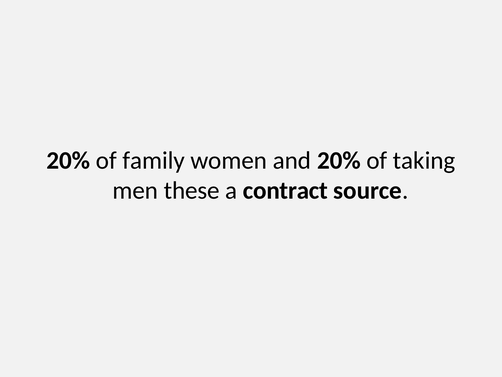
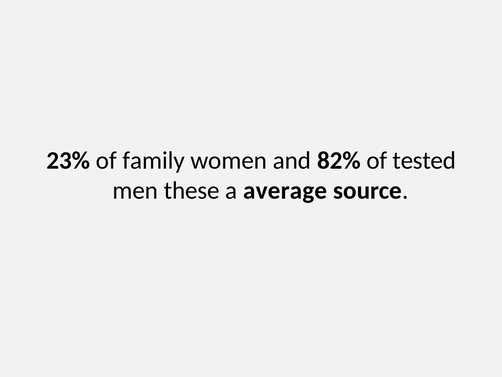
20% at (68, 160): 20% -> 23%
and 20%: 20% -> 82%
taking: taking -> tested
contract: contract -> average
